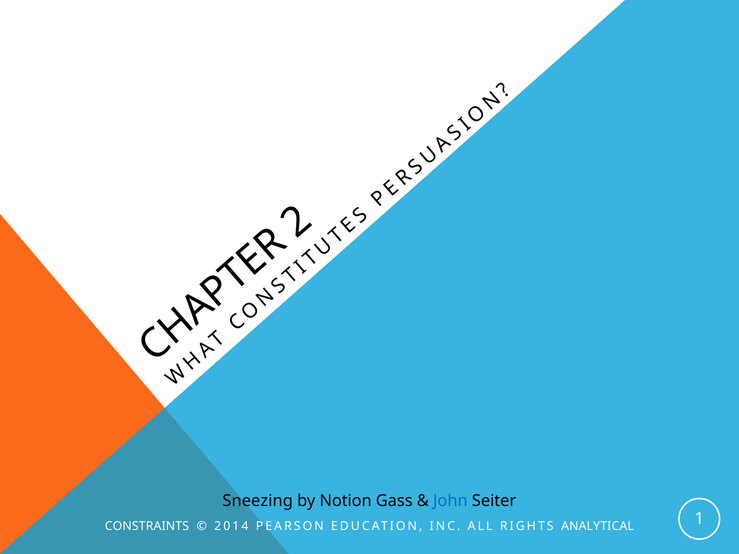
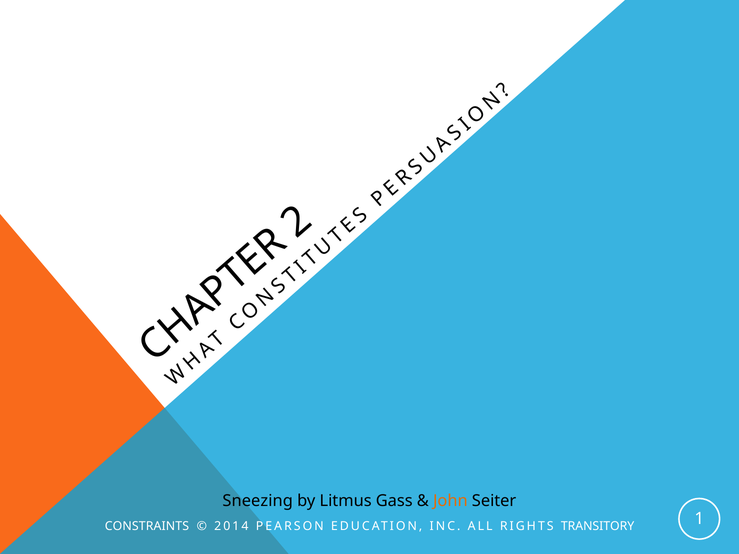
Notion: Notion -> Litmus
John colour: blue -> orange
ANALYTICAL: ANALYTICAL -> TRANSITORY
